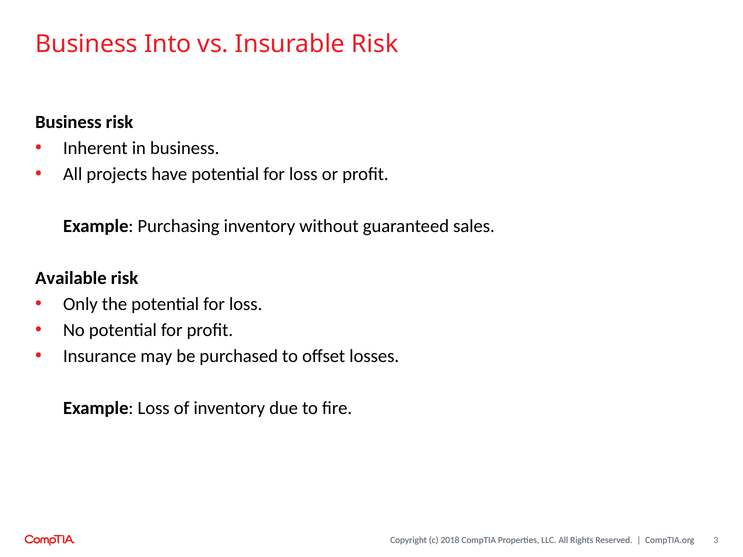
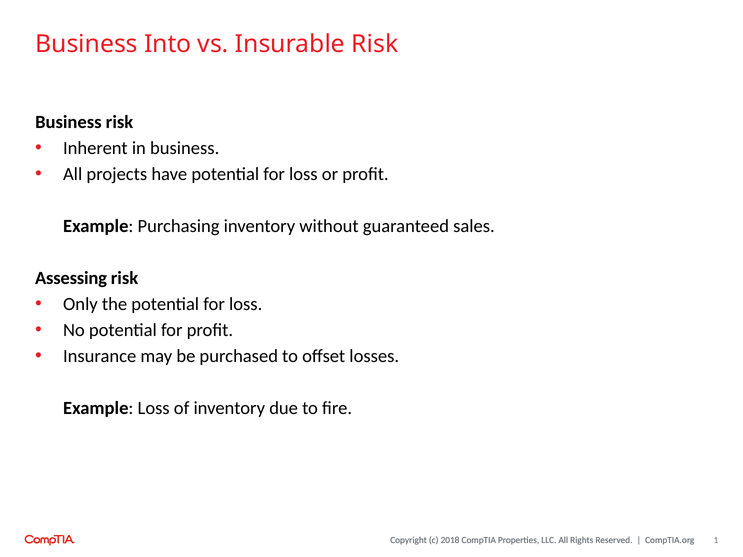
Available: Available -> Assessing
3: 3 -> 1
